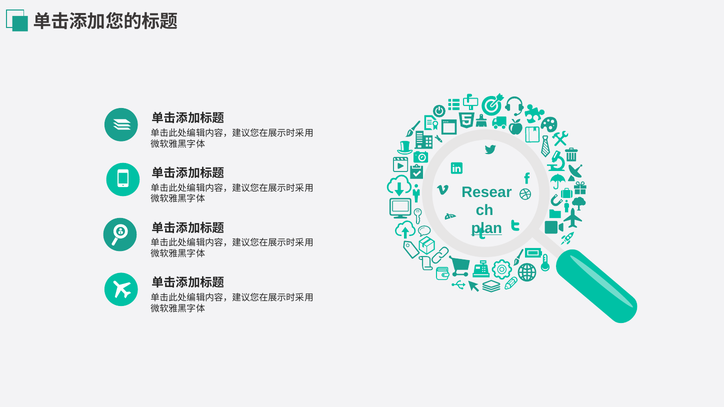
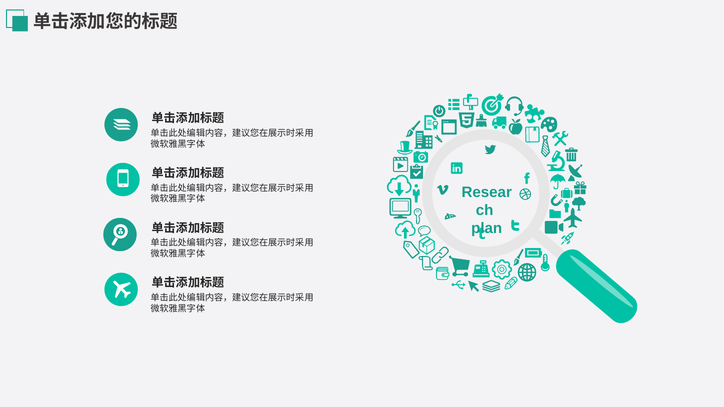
plan underline: present -> none
